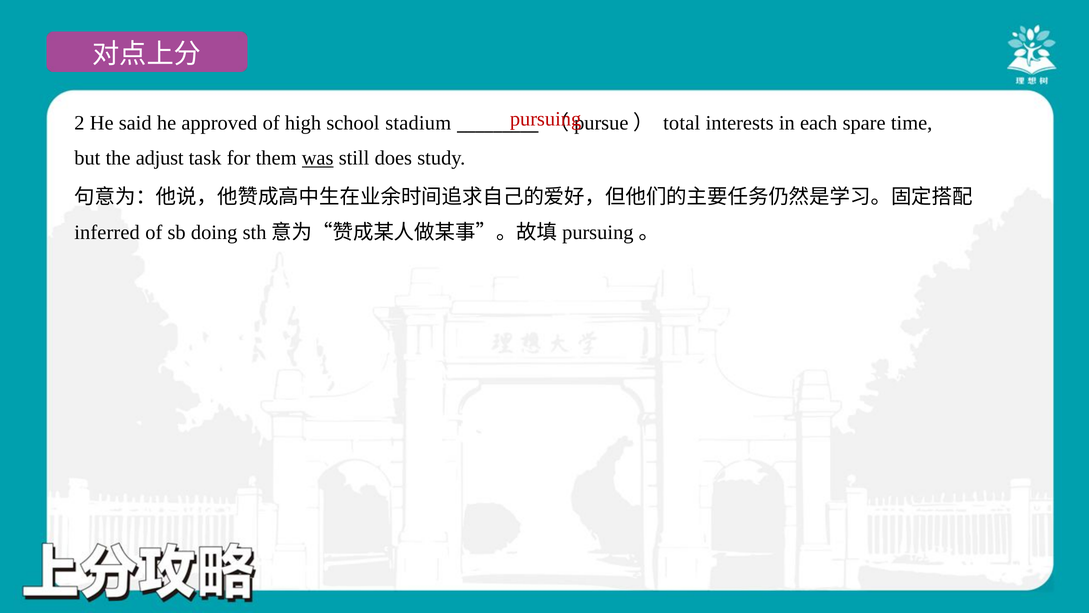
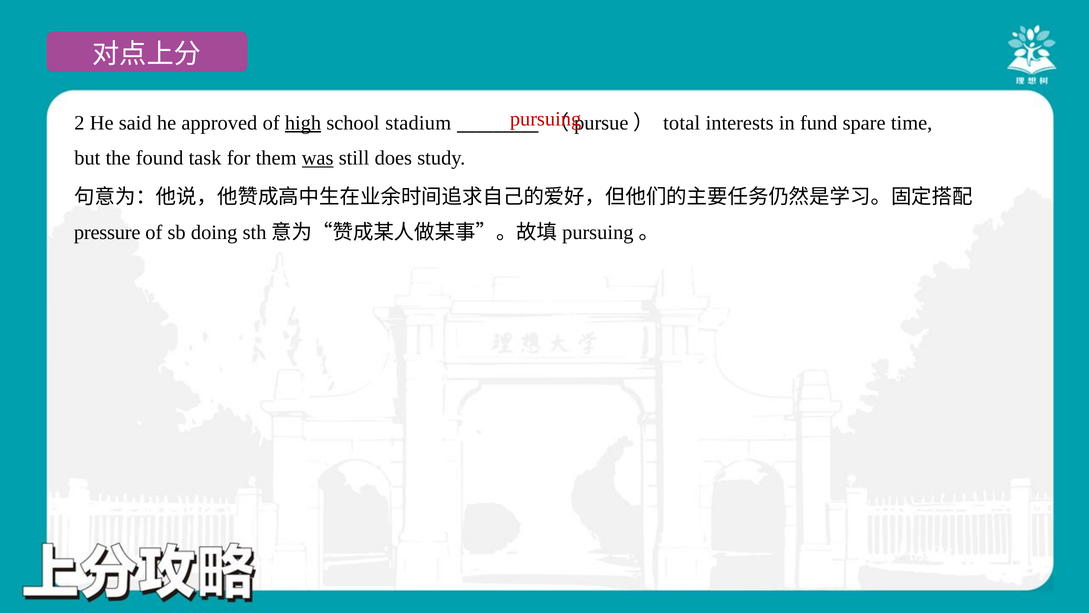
high underline: none -> present
each: each -> fund
adjust: adjust -> found
inferred: inferred -> pressure
